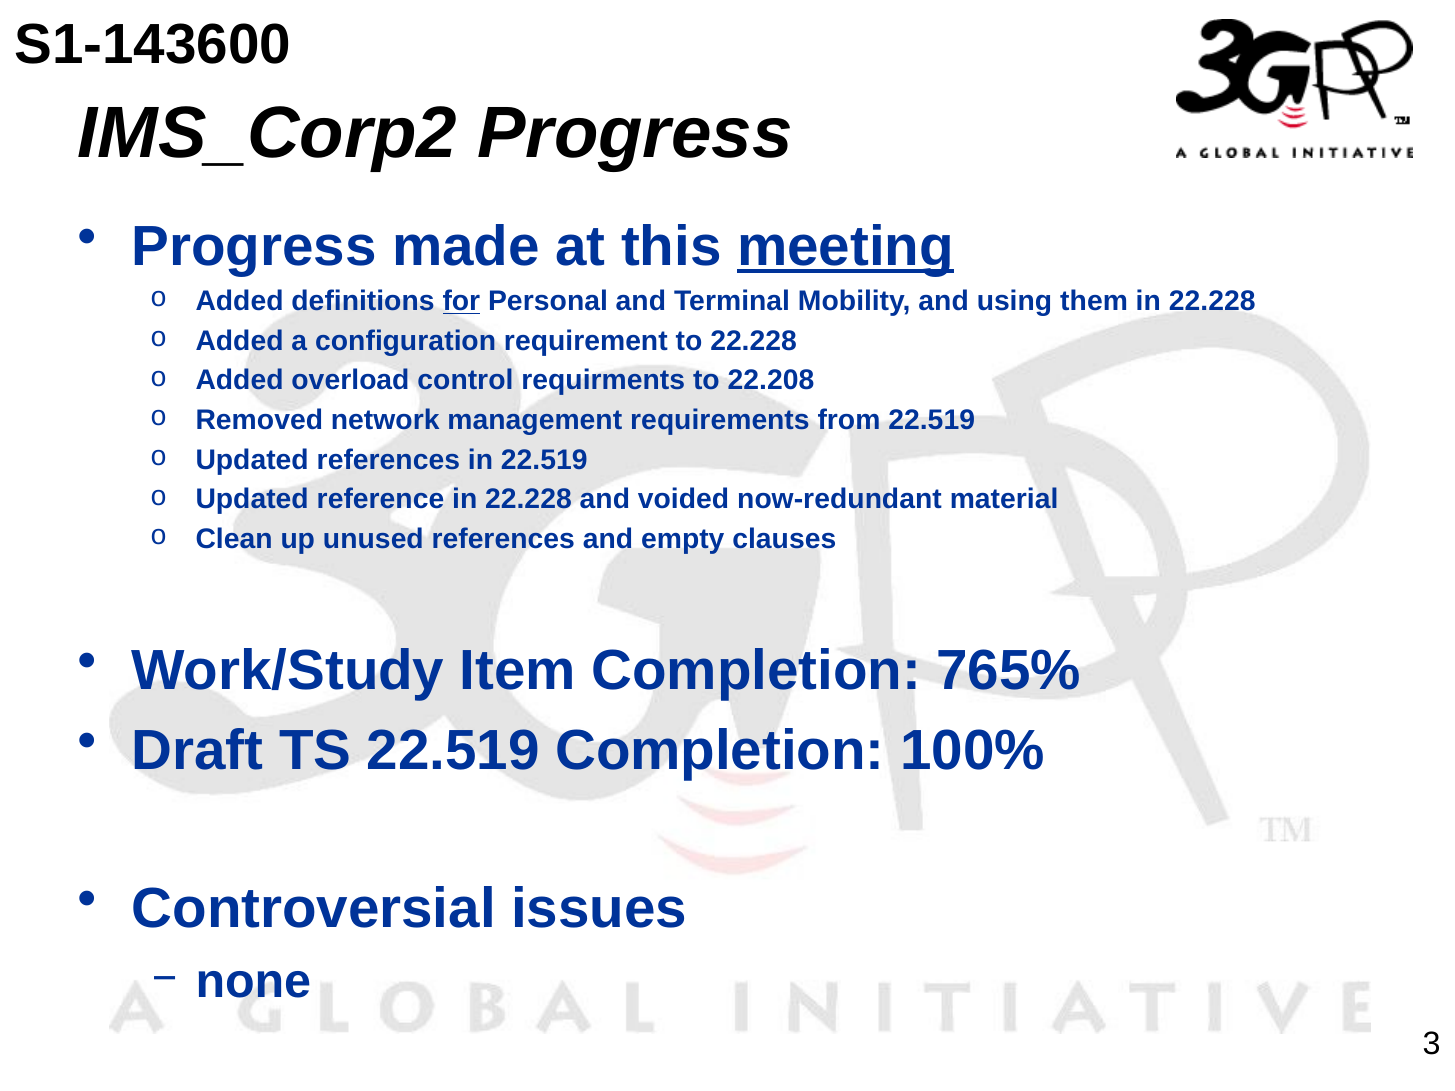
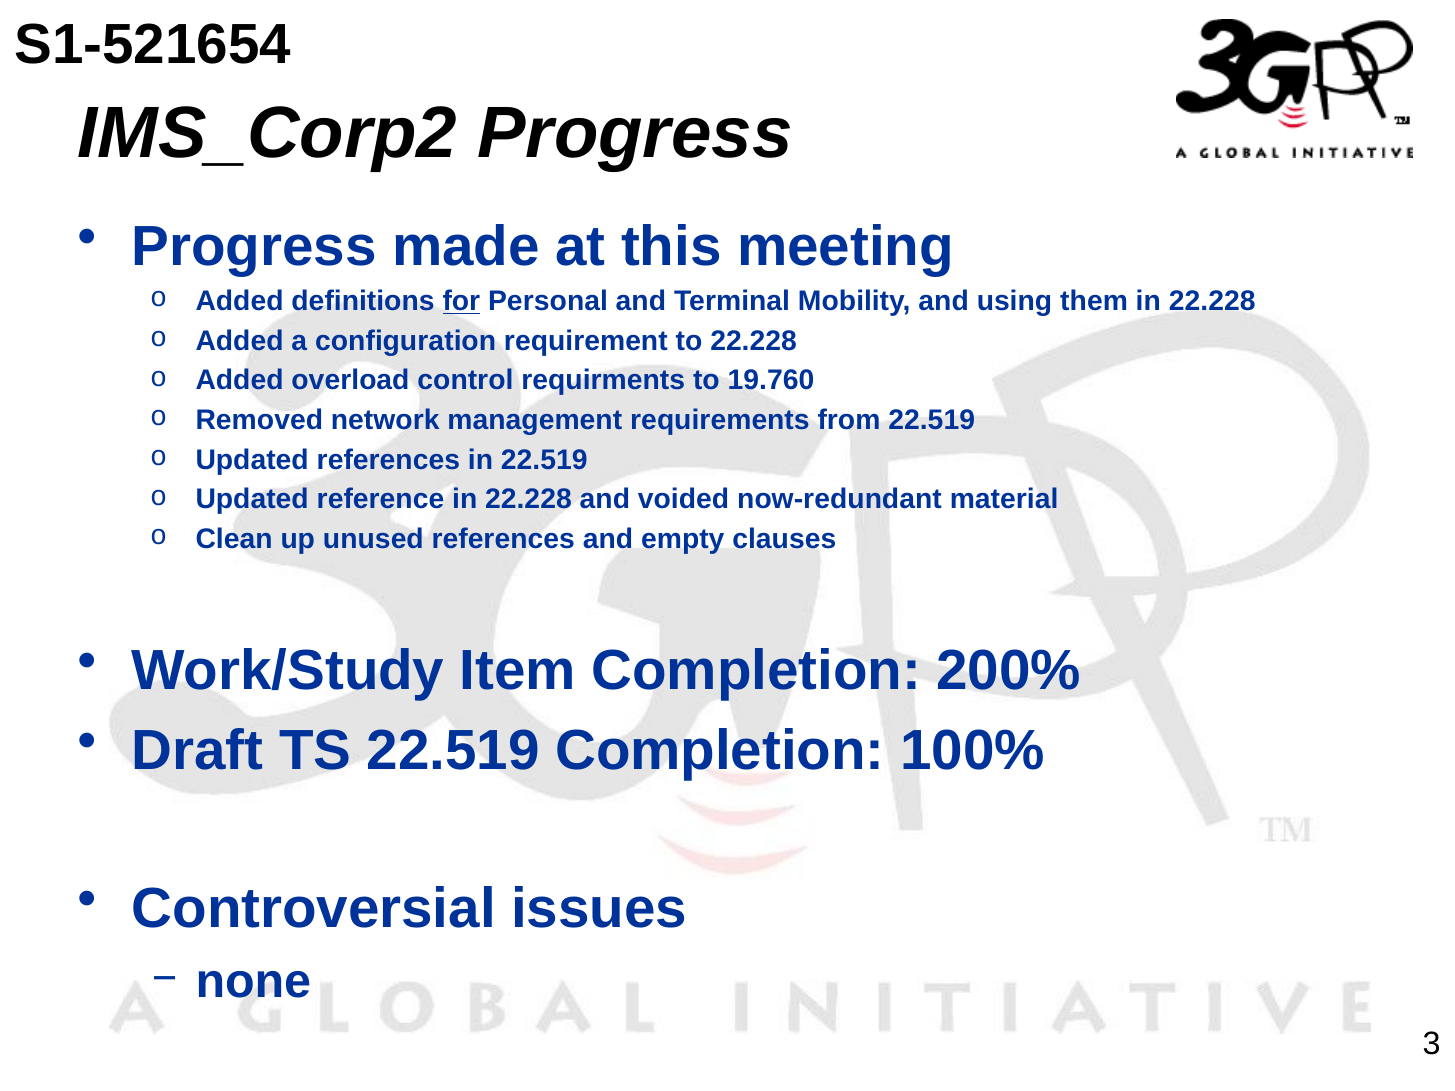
S1-143600: S1-143600 -> S1-521654
meeting underline: present -> none
22.208: 22.208 -> 19.760
765%: 765% -> 200%
